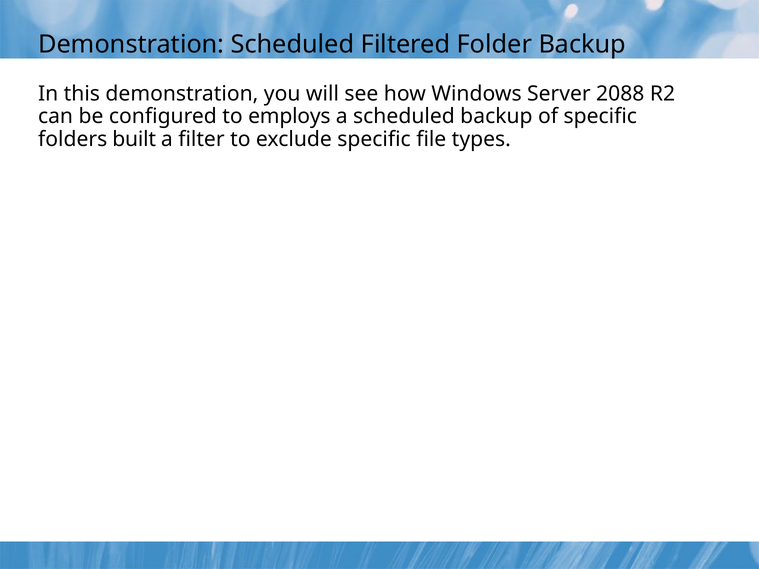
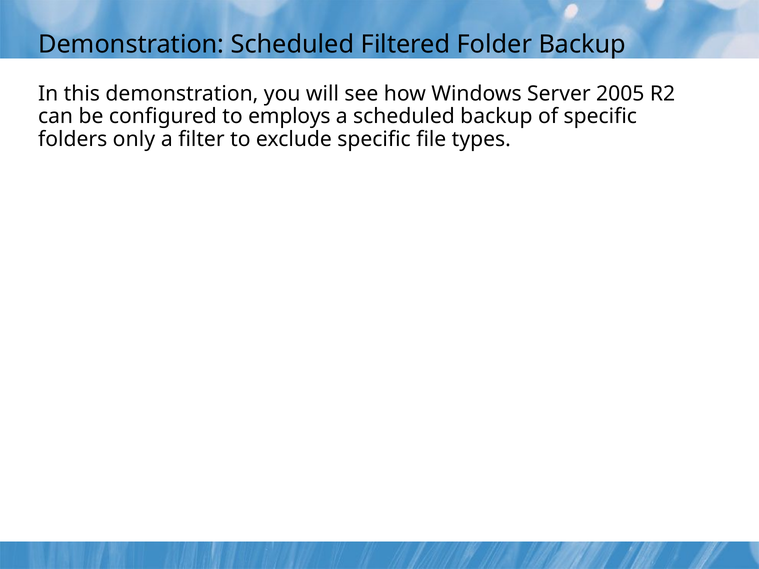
2088: 2088 -> 2005
built: built -> only
